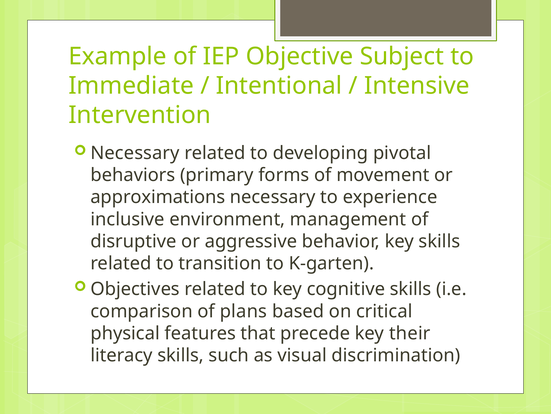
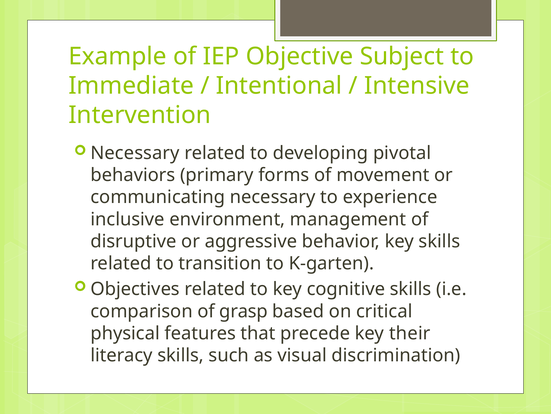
approximations: approximations -> communicating
plans: plans -> grasp
